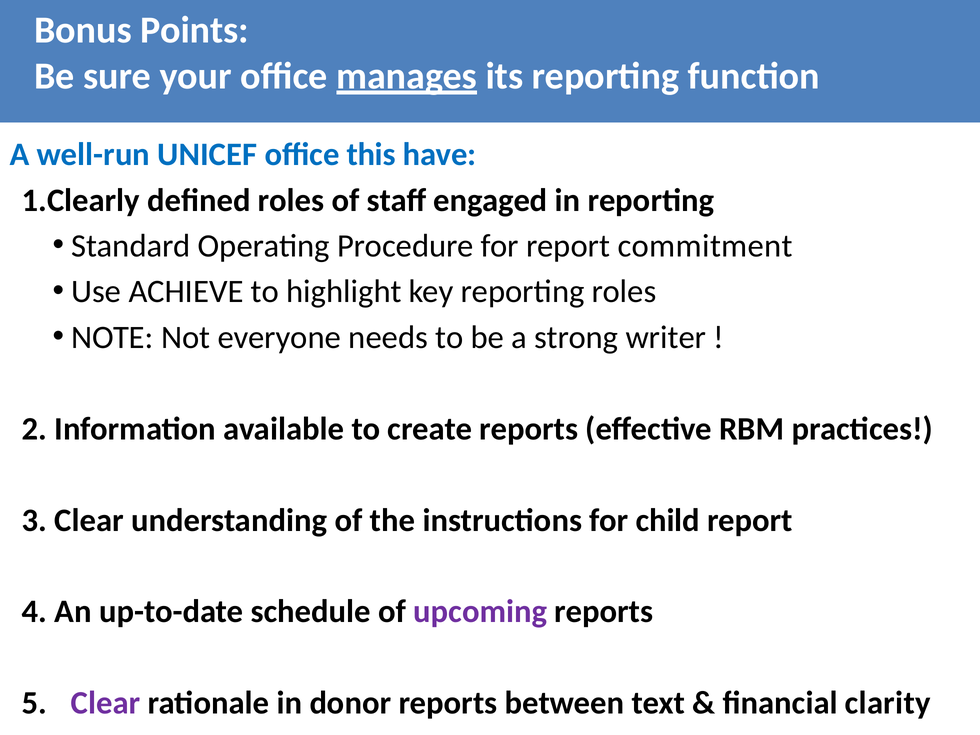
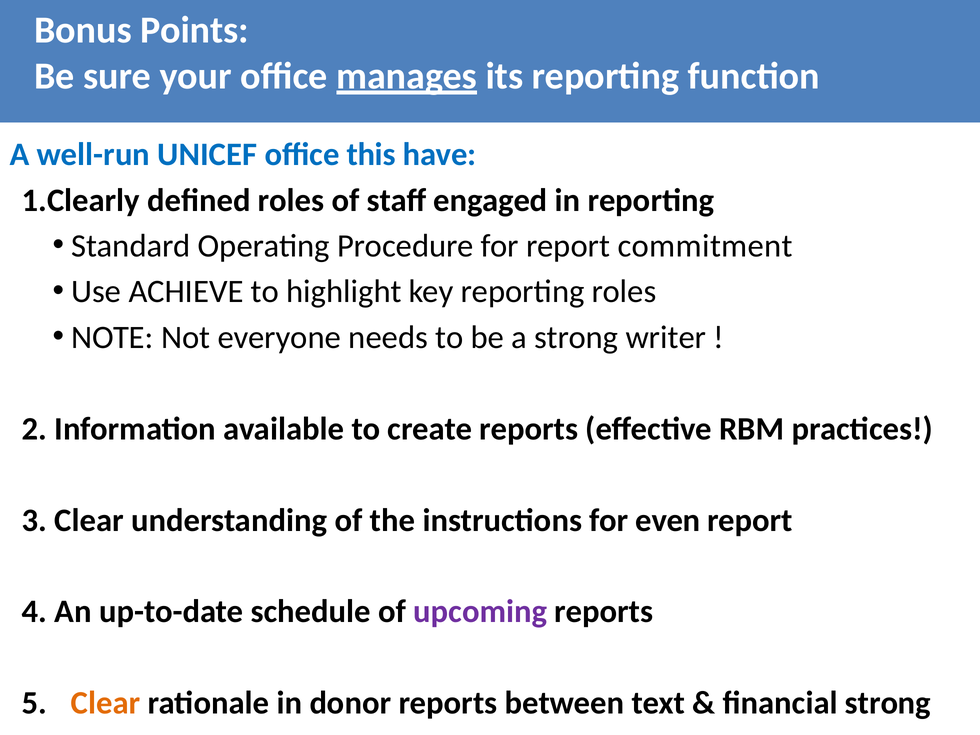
child: child -> even
Clear at (106, 703) colour: purple -> orange
financial clarity: clarity -> strong
